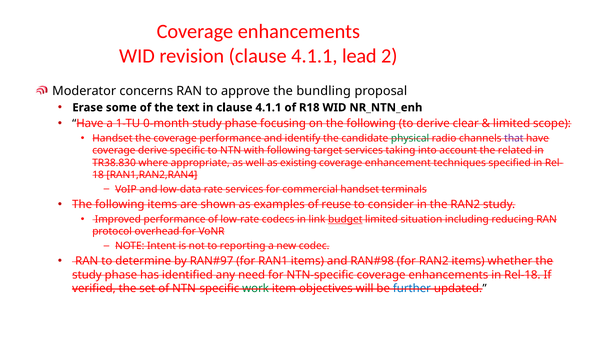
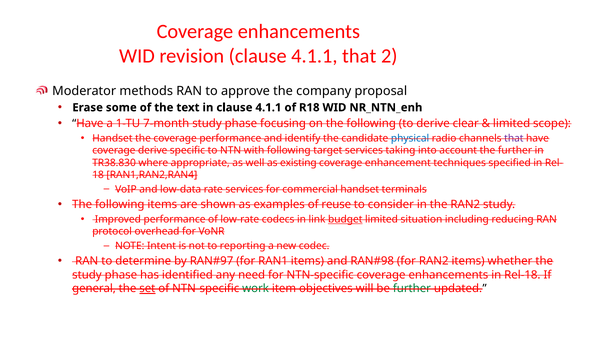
4.1.1 lead: lead -> that
concerns: concerns -> methods
bundling: bundling -> company
0-month: 0-month -> 7-month
physical colour: green -> blue
the related: related -> further
verified: verified -> general
set underline: none -> present
further at (412, 289) colour: blue -> green
